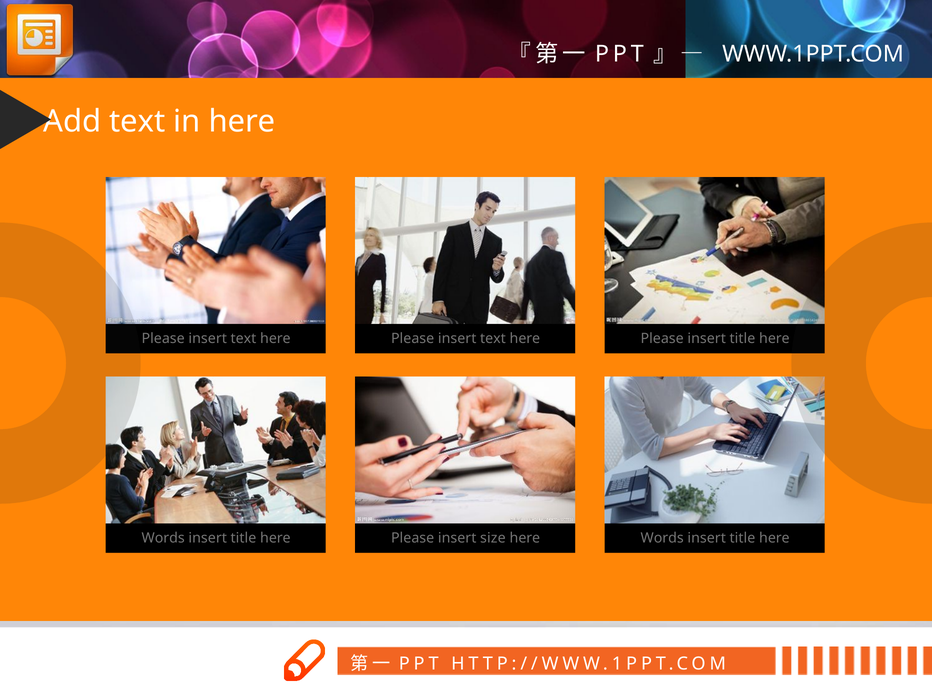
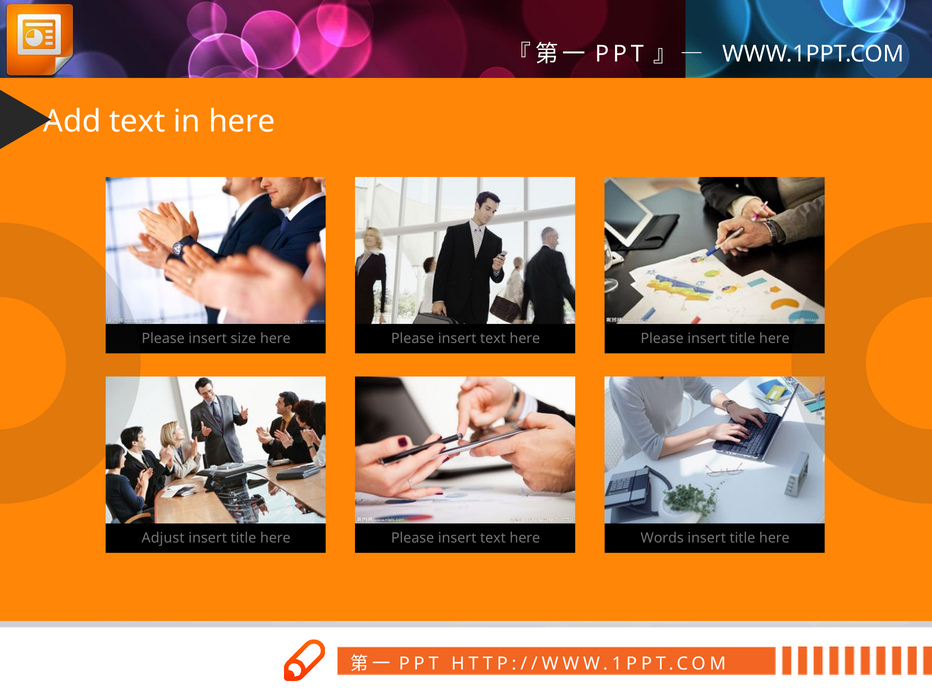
text at (243, 339): text -> size
Words at (163, 538): Words -> Adjust
size at (493, 538): size -> text
